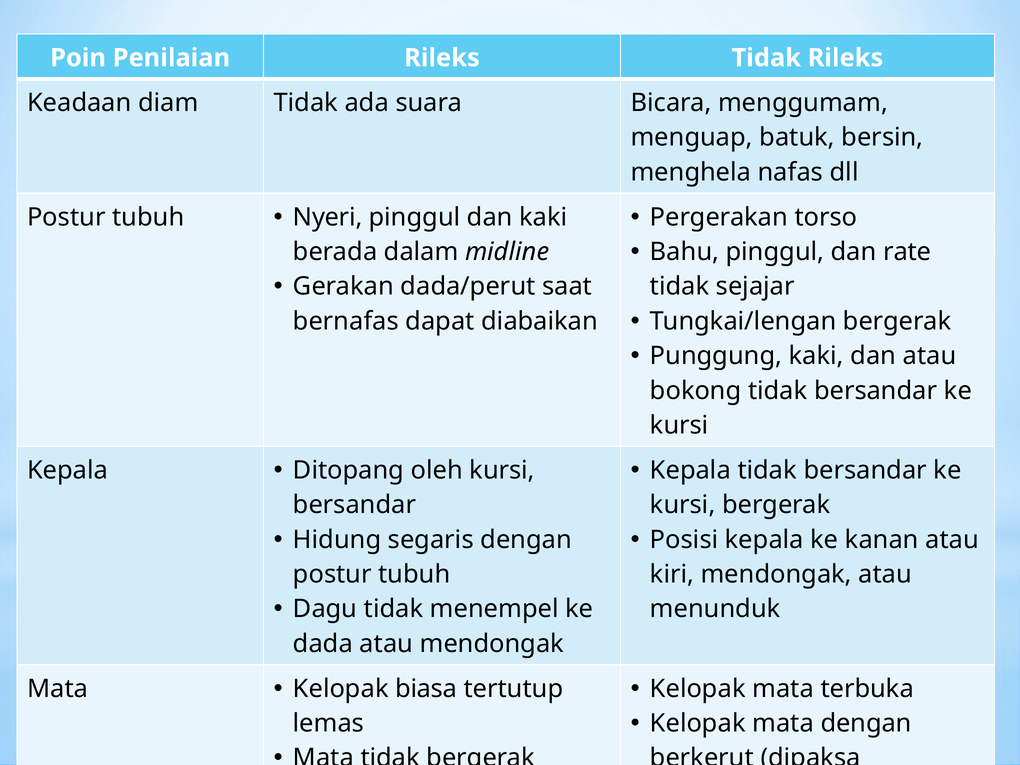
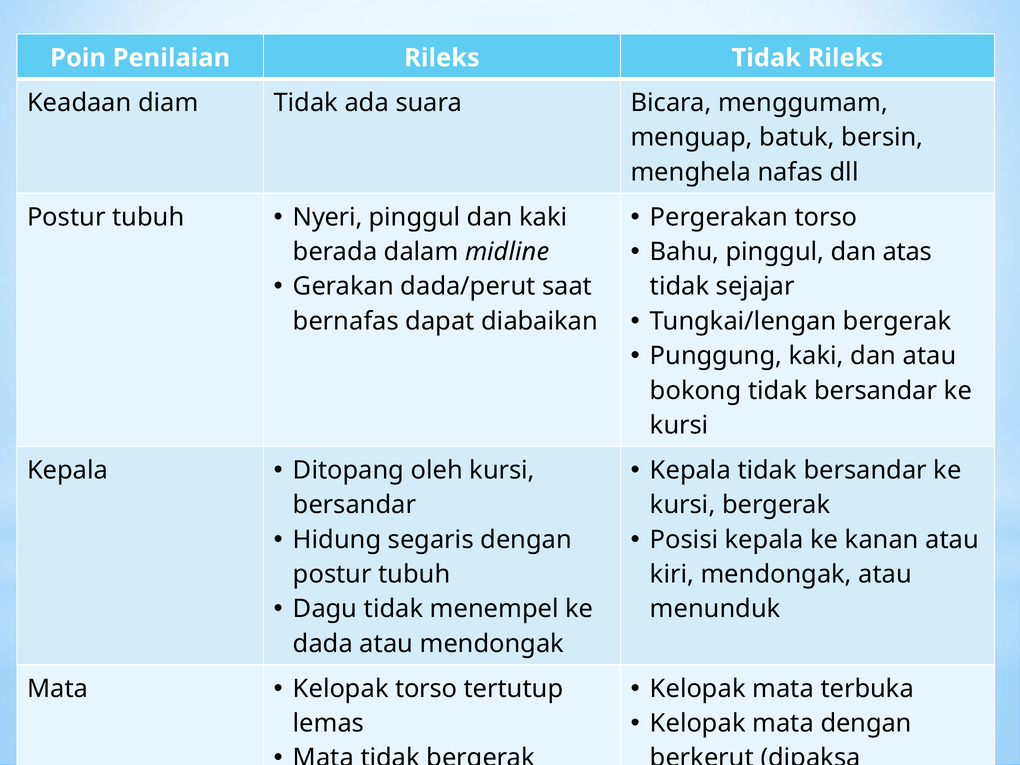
rate: rate -> atas
Kelopak biasa: biasa -> torso
